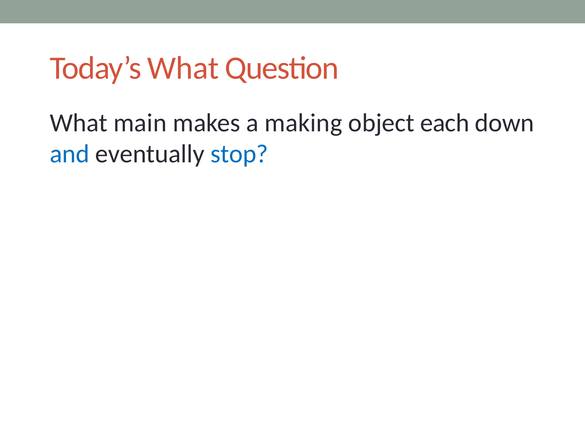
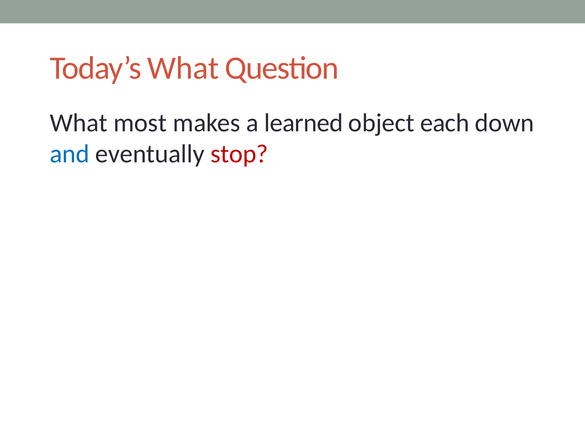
main: main -> most
making: making -> learned
stop colour: blue -> red
